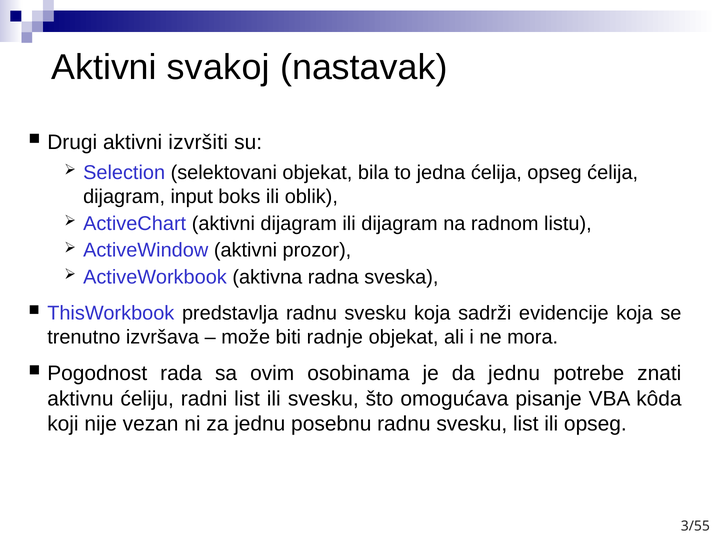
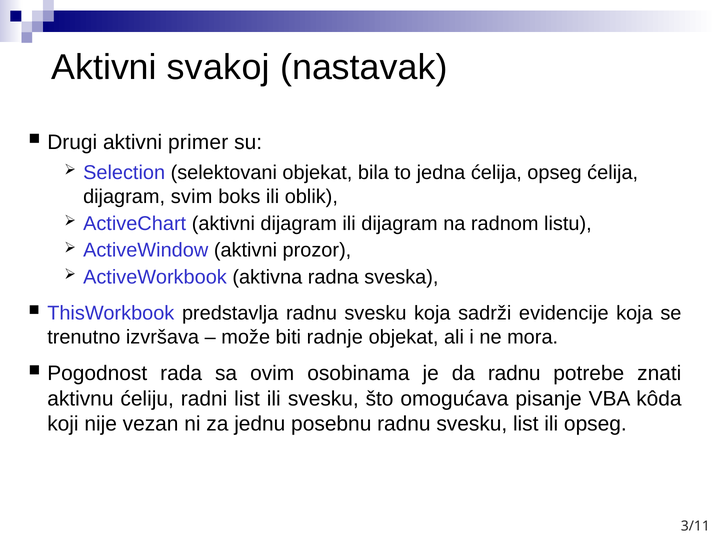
izvršiti: izvršiti -> primer
input: input -> svim
da jednu: jednu -> radnu
3/55: 3/55 -> 3/11
